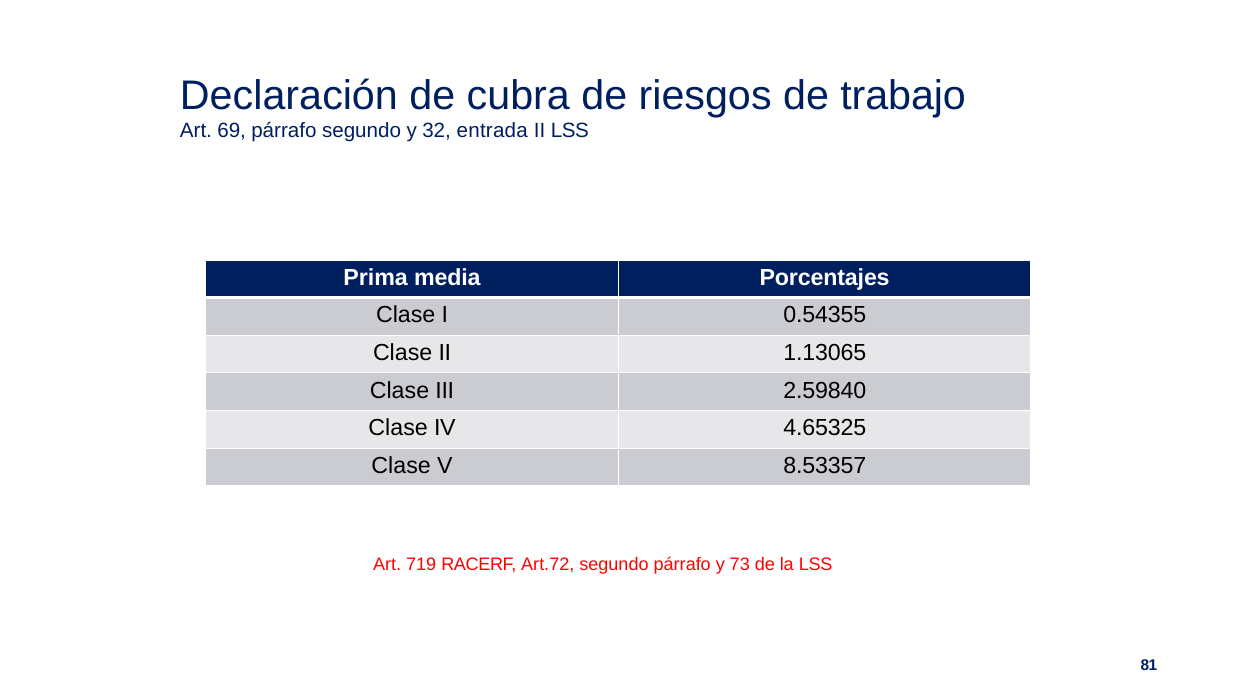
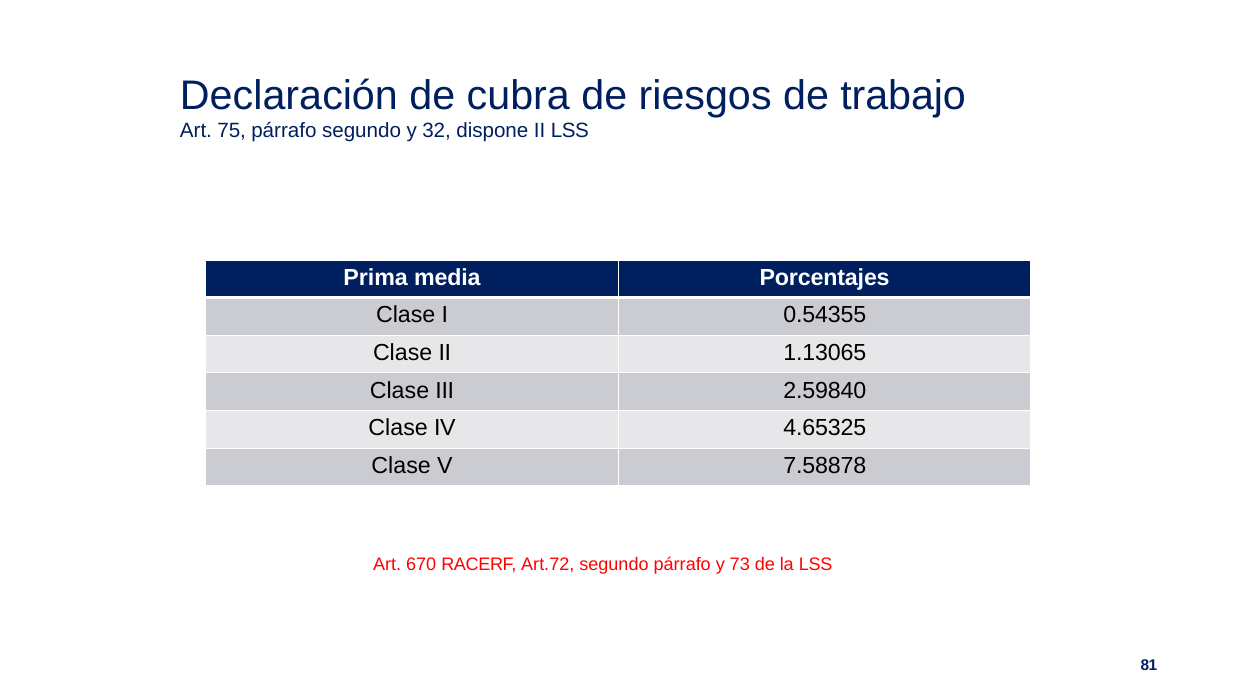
69: 69 -> 75
entrada: entrada -> dispone
8.53357: 8.53357 -> 7.58878
719: 719 -> 670
